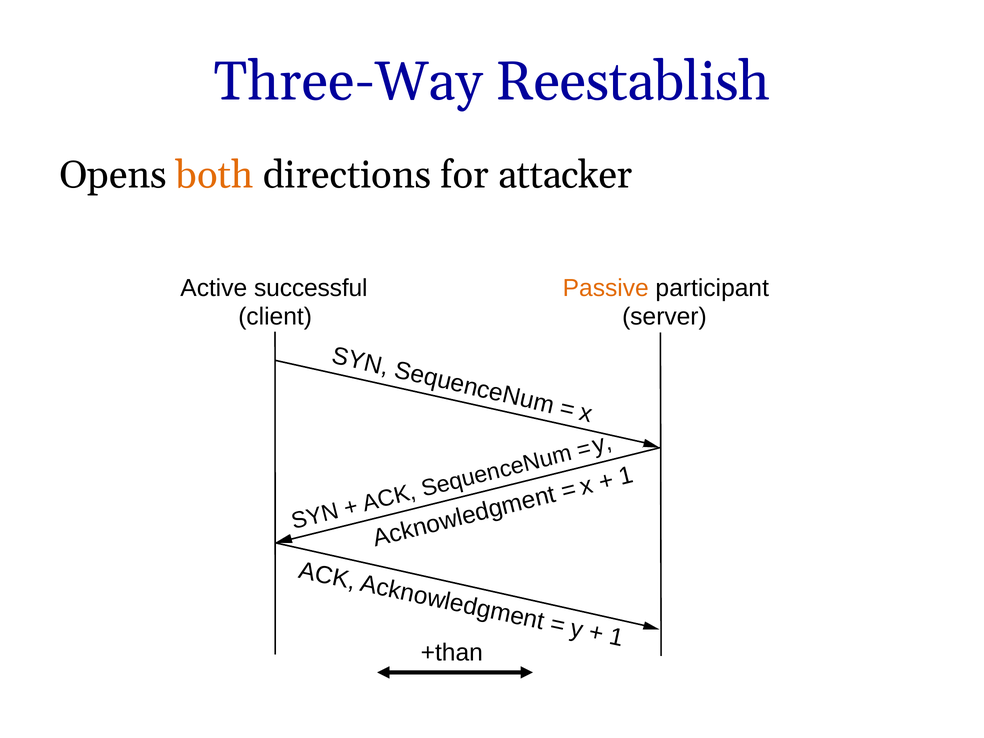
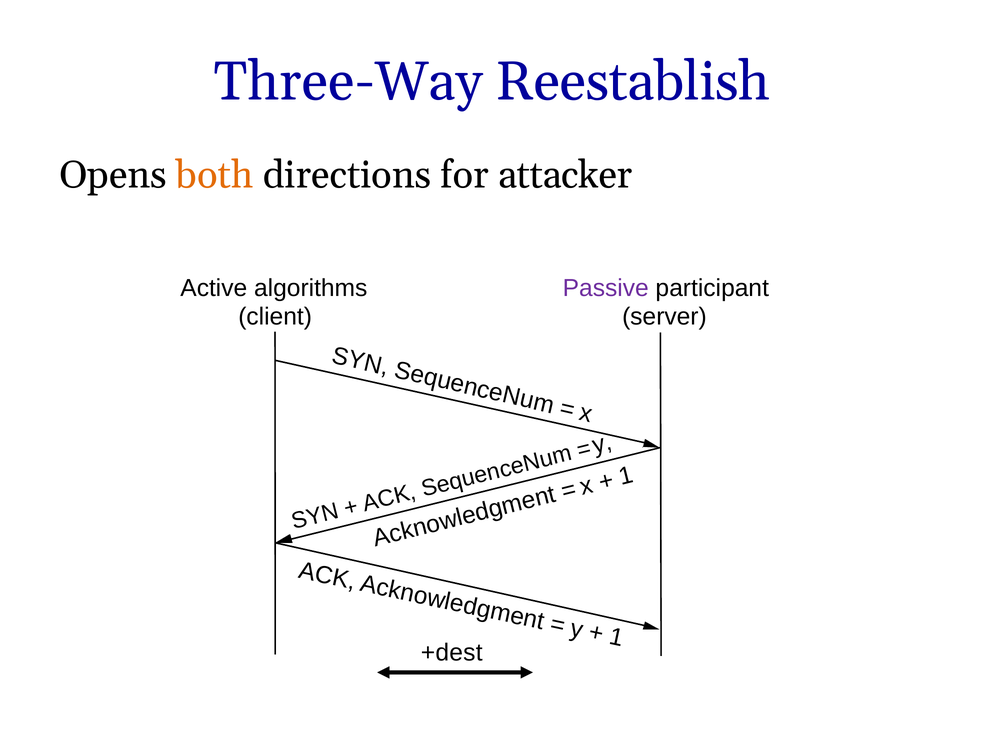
successful: successful -> algorithms
Passive colour: orange -> purple
+than: +than -> +dest
